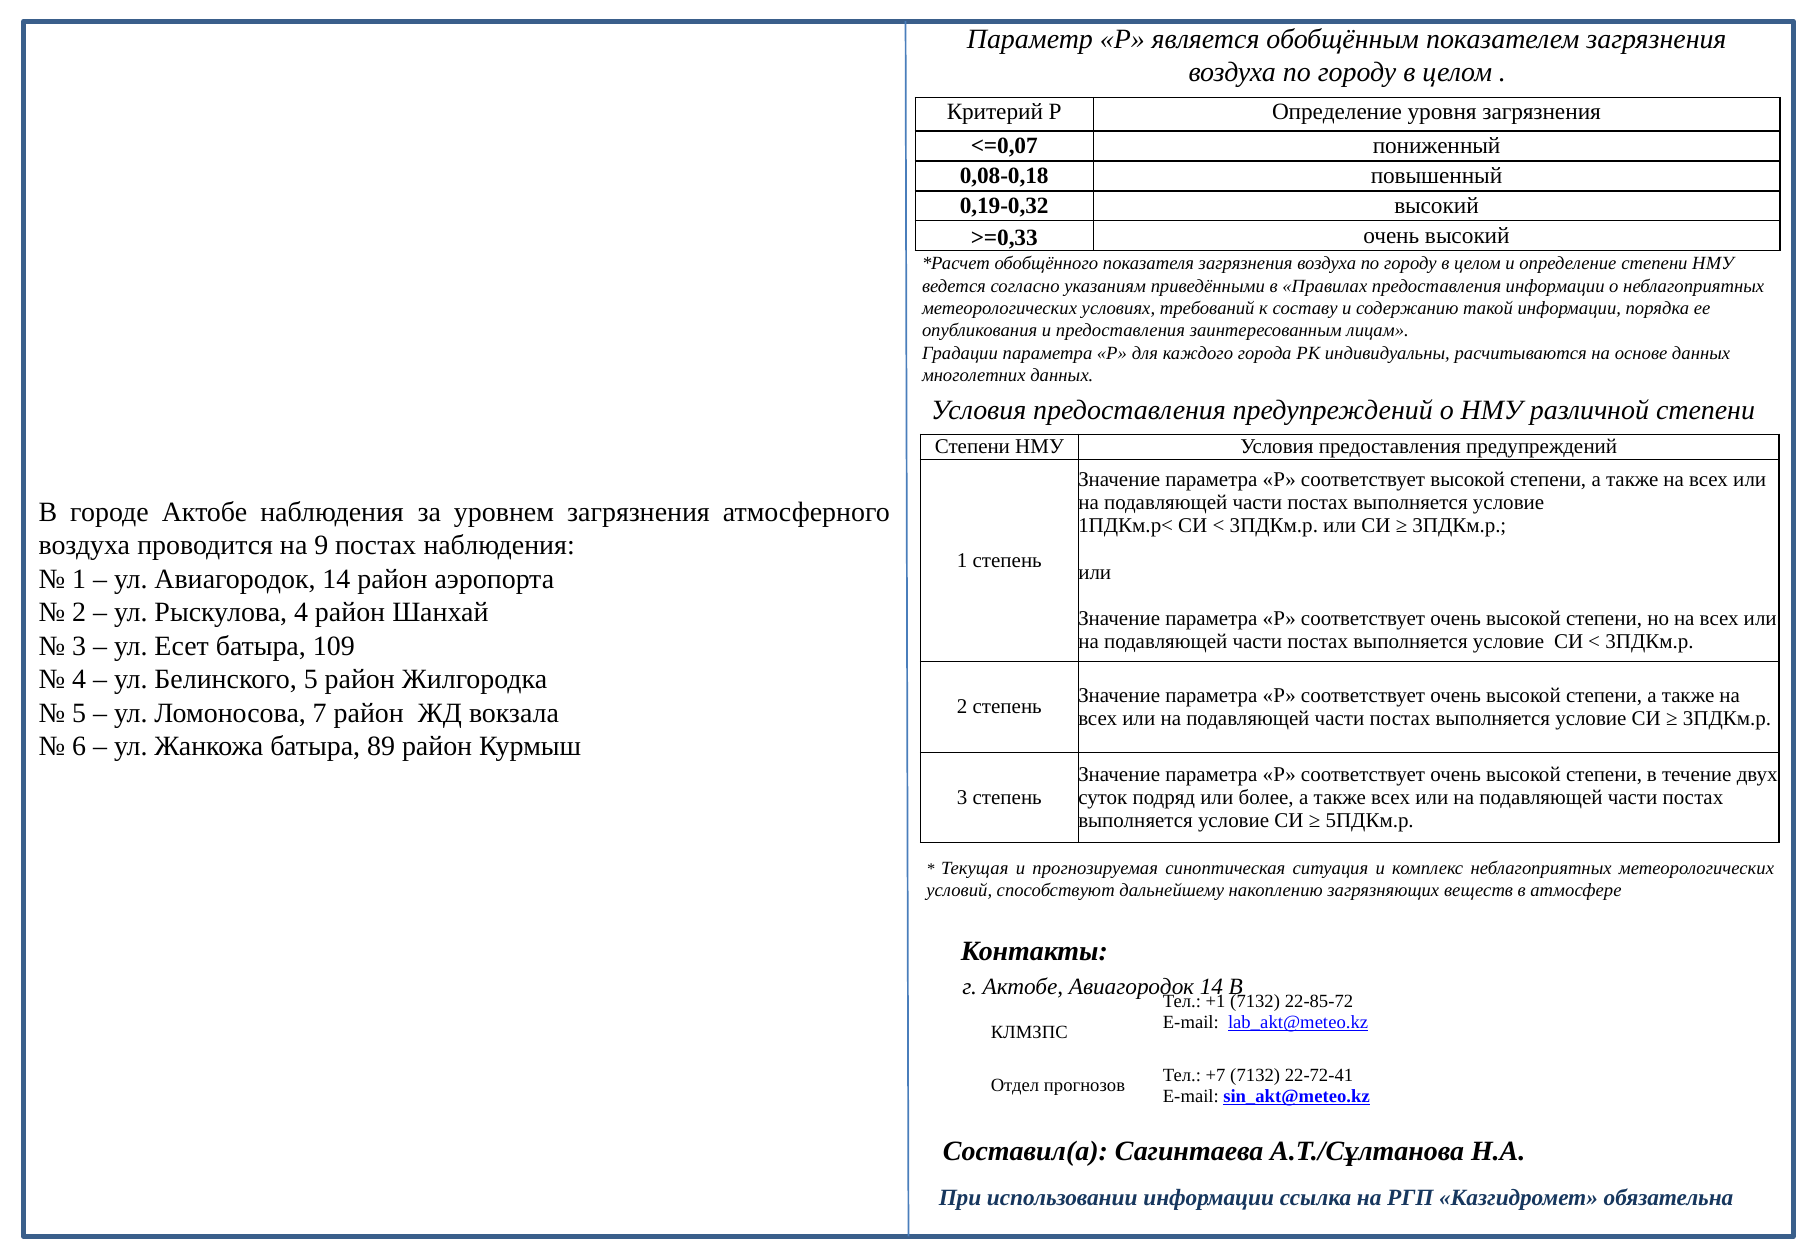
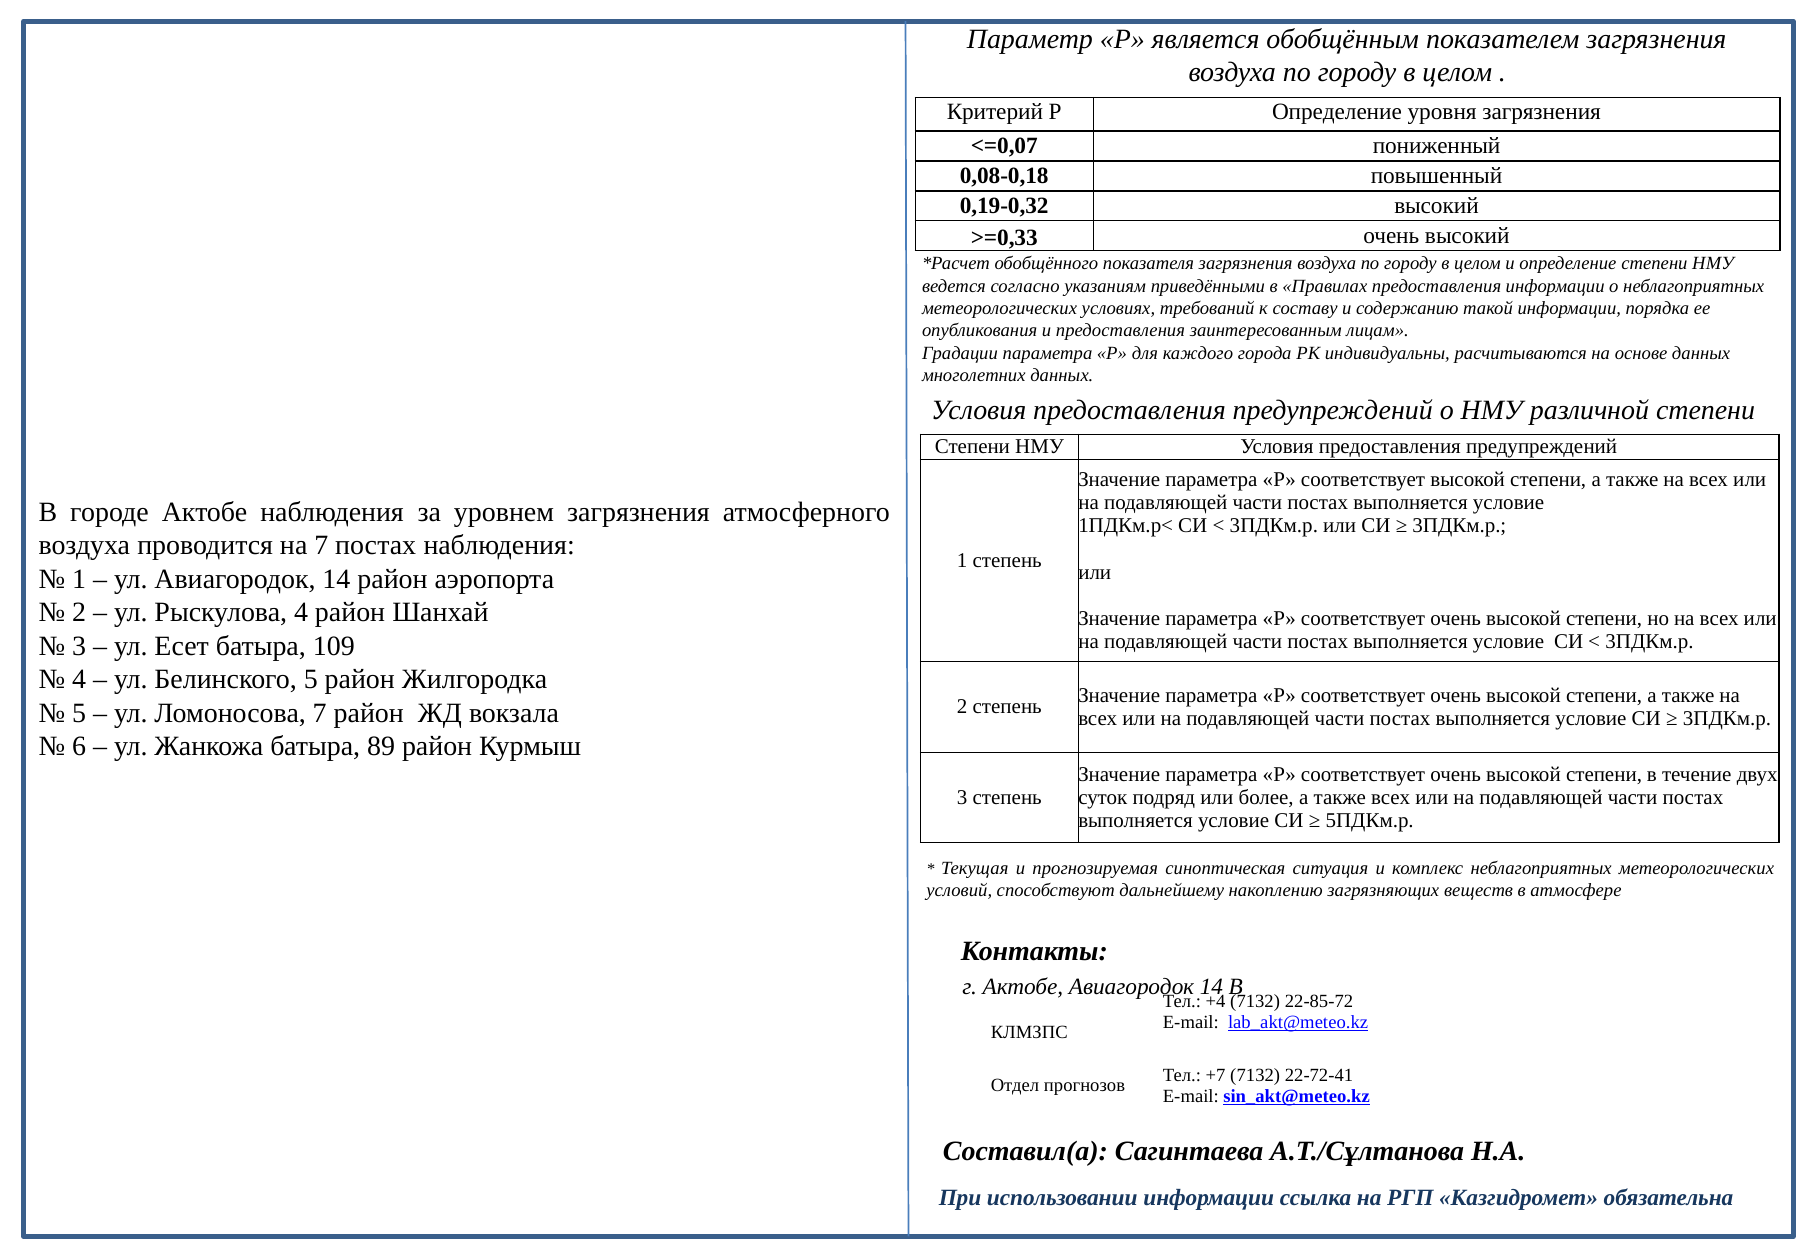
на 9: 9 -> 7
+1: +1 -> +4
